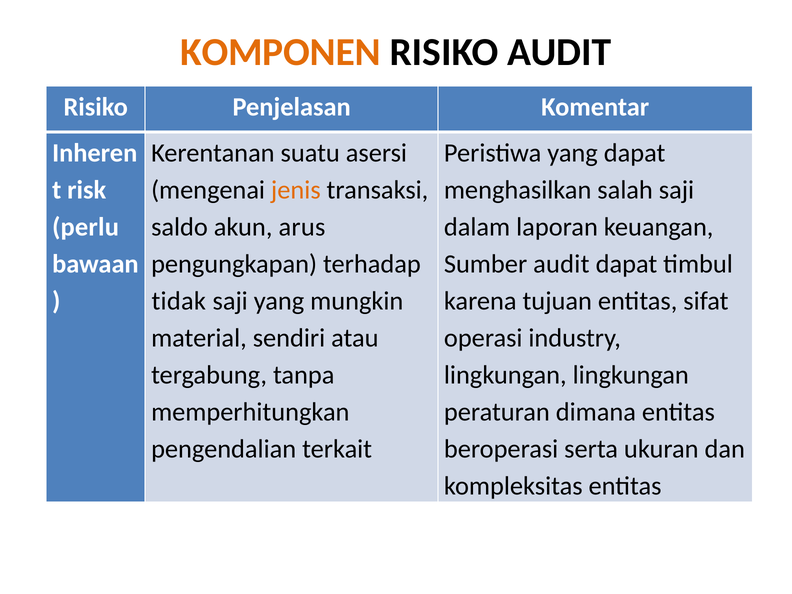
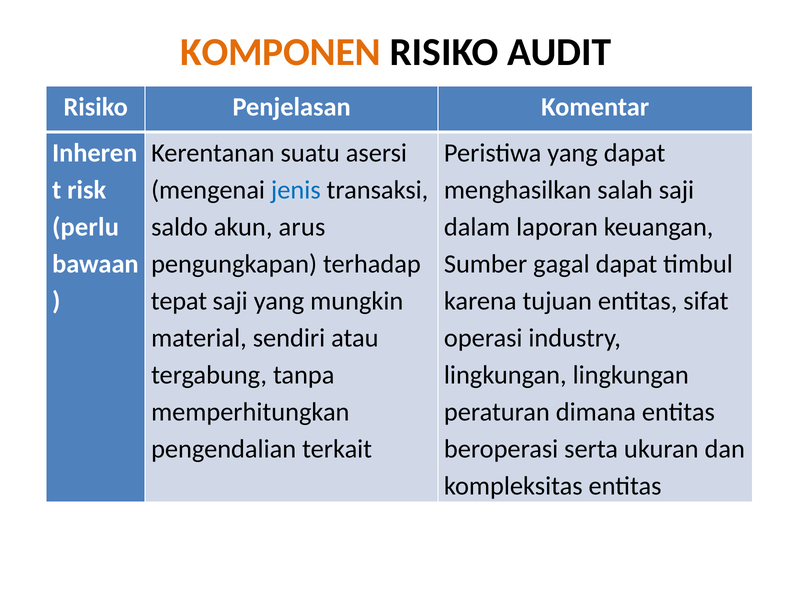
jenis colour: orange -> blue
Sumber audit: audit -> gagal
tidak: tidak -> tepat
